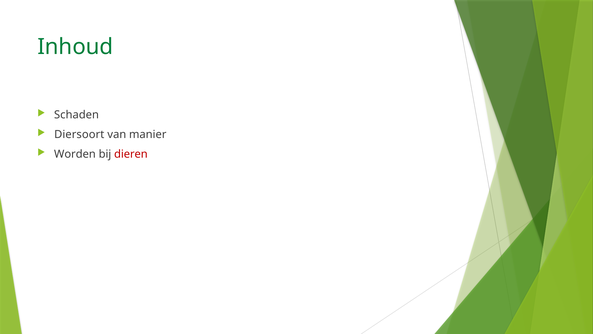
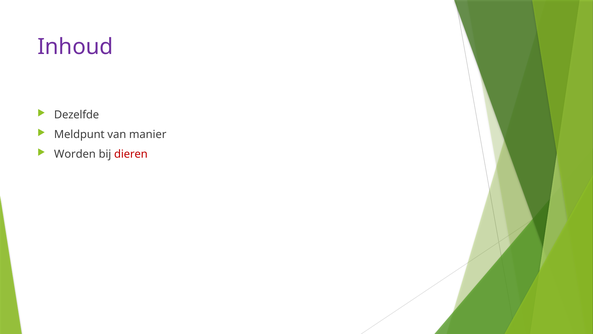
Inhoud colour: green -> purple
Schaden: Schaden -> Dezelfde
Diersoort: Diersoort -> Meldpunt
